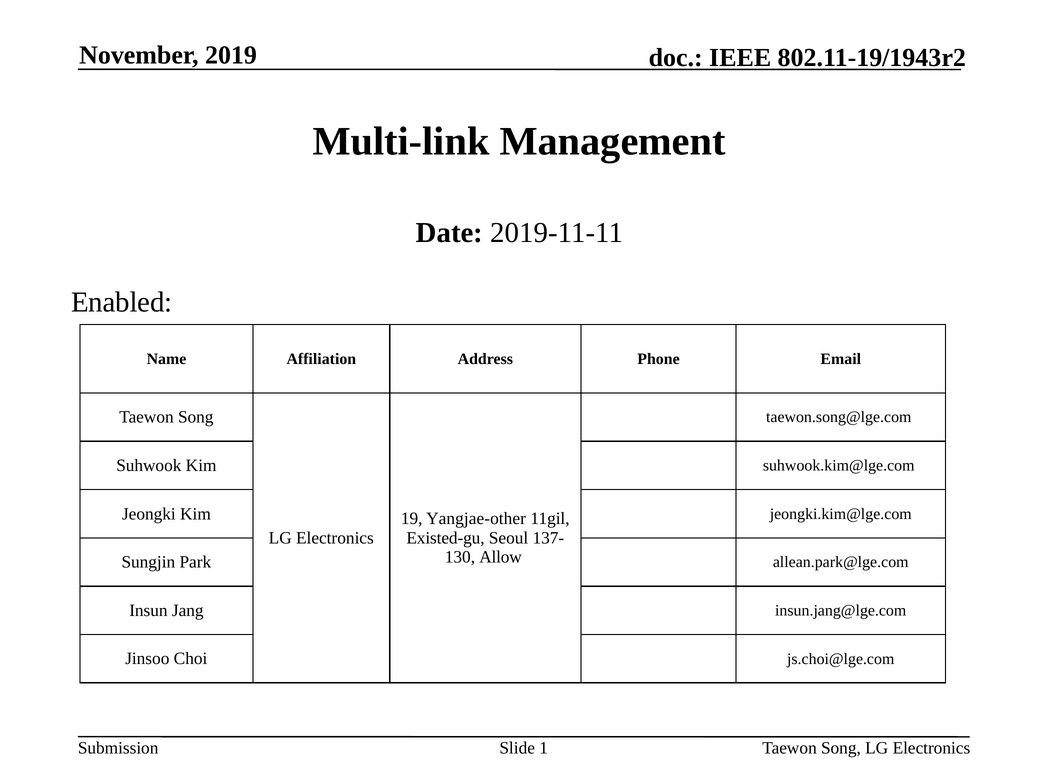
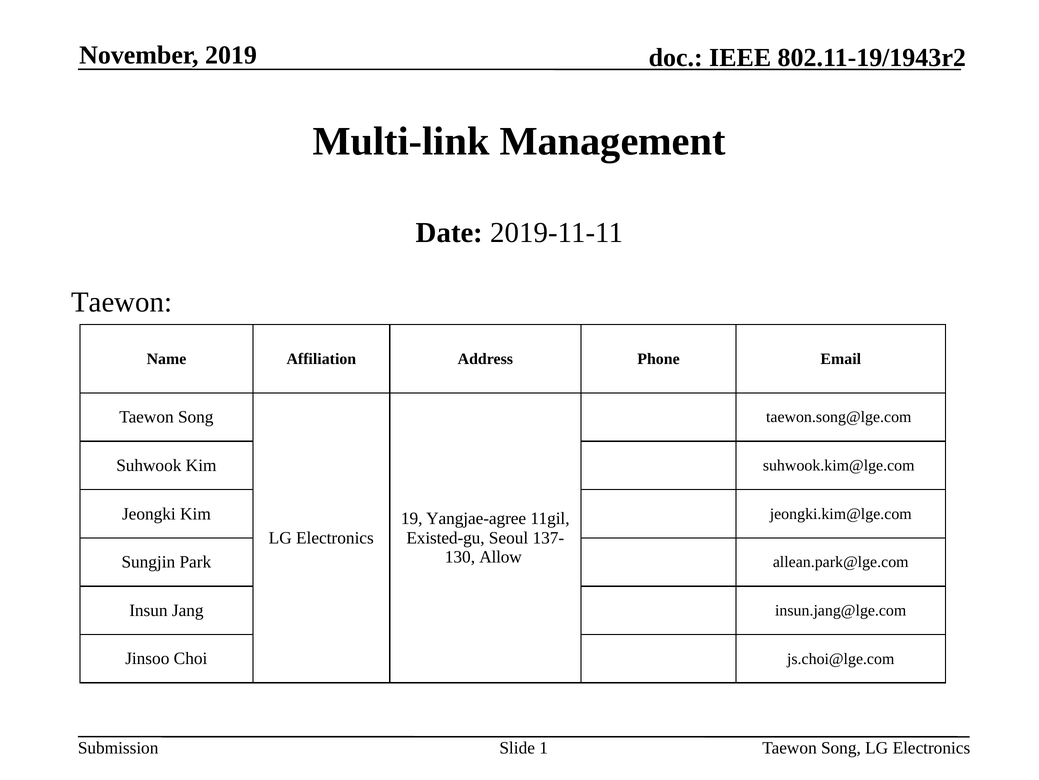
Enabled at (122, 302): Enabled -> Taewon
Yangjae-other: Yangjae-other -> Yangjae-agree
